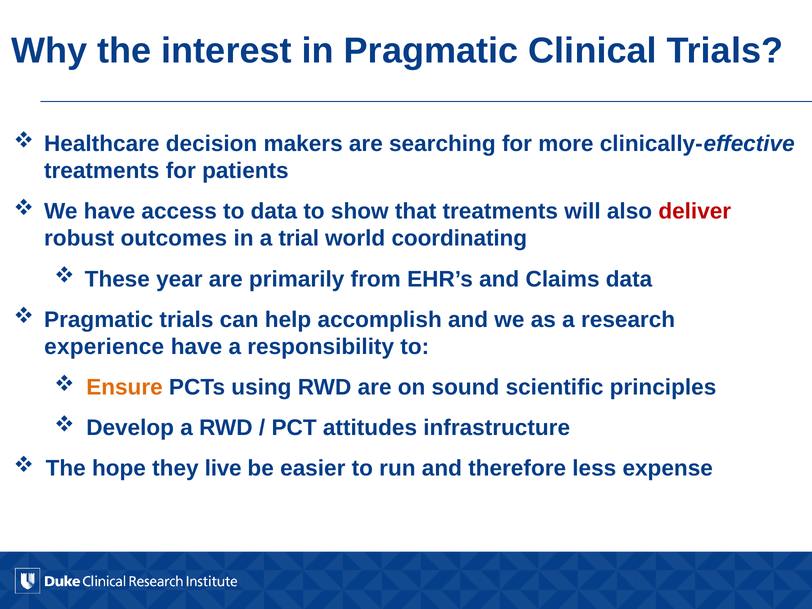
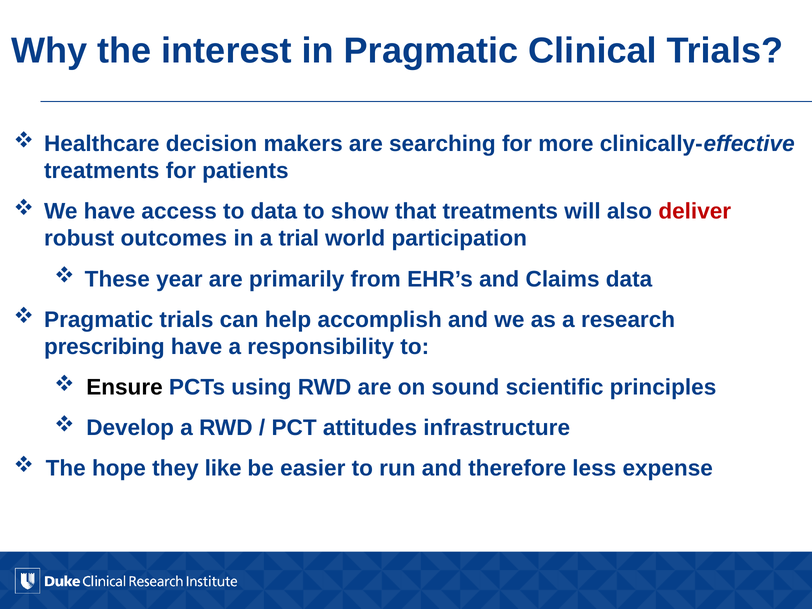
coordinating: coordinating -> participation
experience: experience -> prescribing
Ensure colour: orange -> black
live: live -> like
